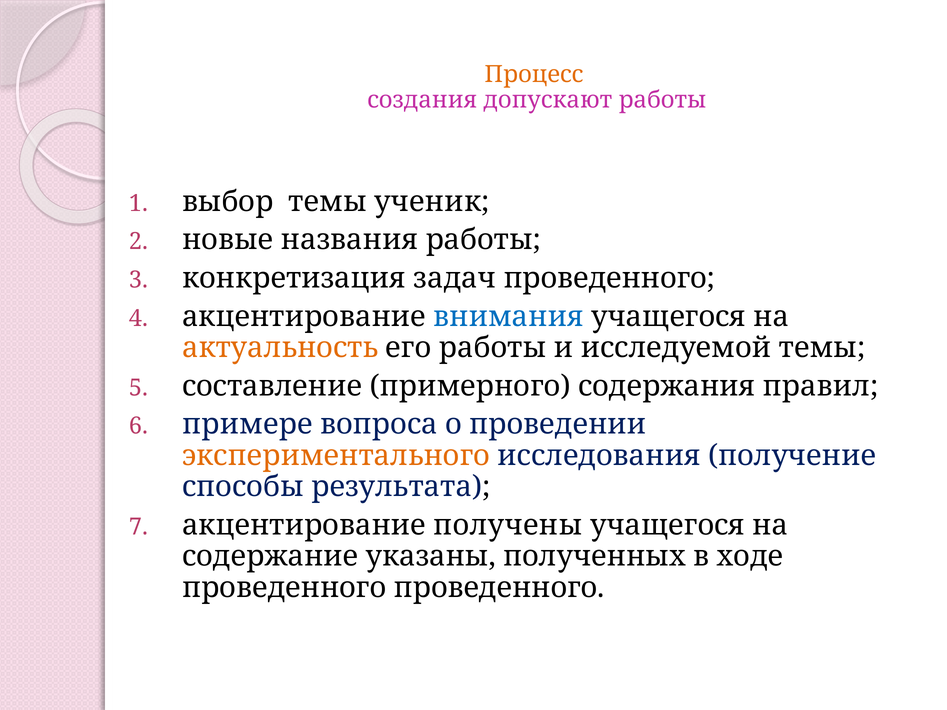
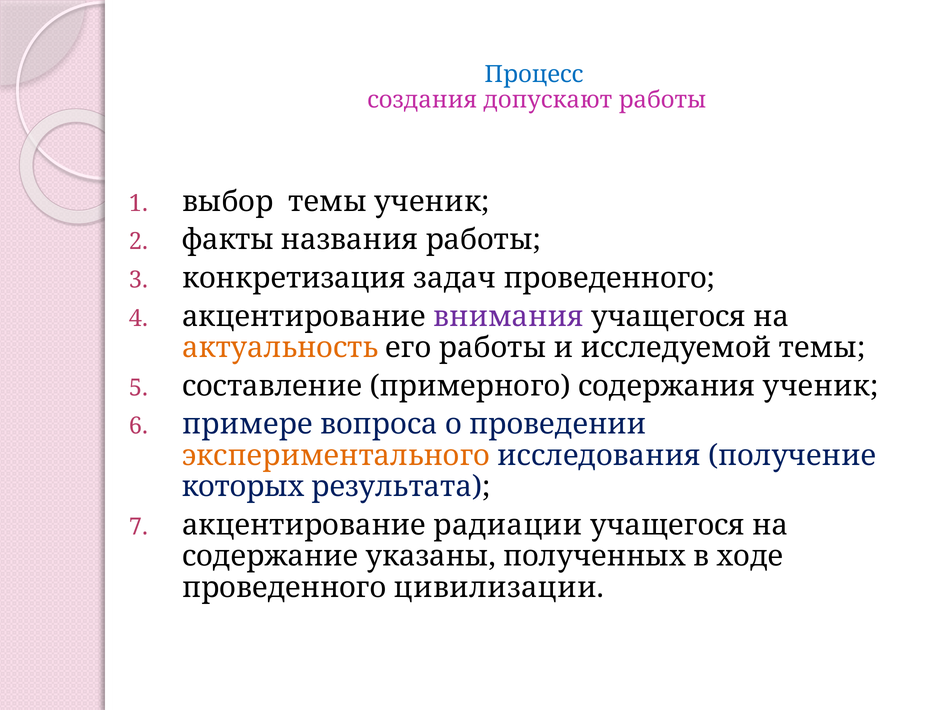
Процесс colour: orange -> blue
новые: новые -> факты
внимания colour: blue -> purple
содержания правил: правил -> ученик
способы: способы -> которых
получены: получены -> радиации
проведенного проведенного: проведенного -> цивилизации
